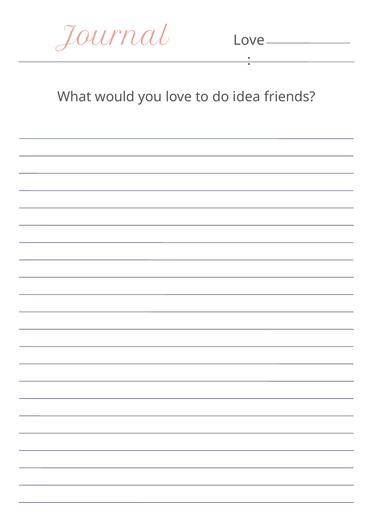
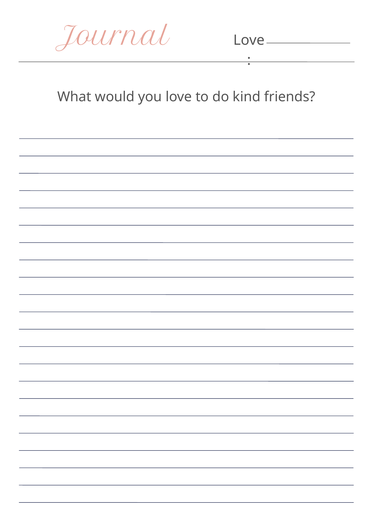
idea: idea -> kind
